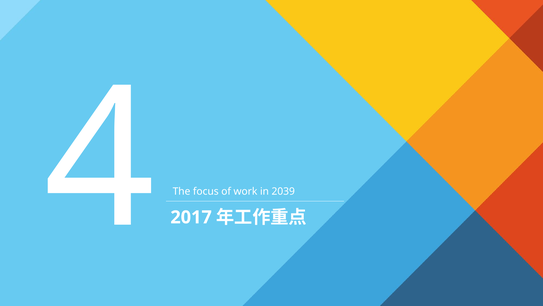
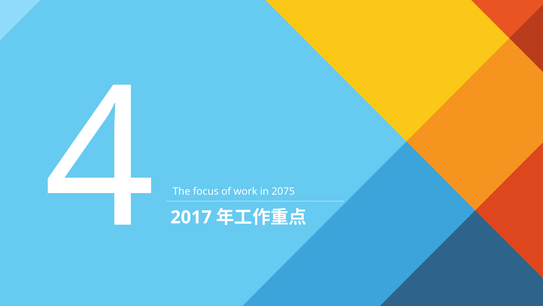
2039: 2039 -> 2075
